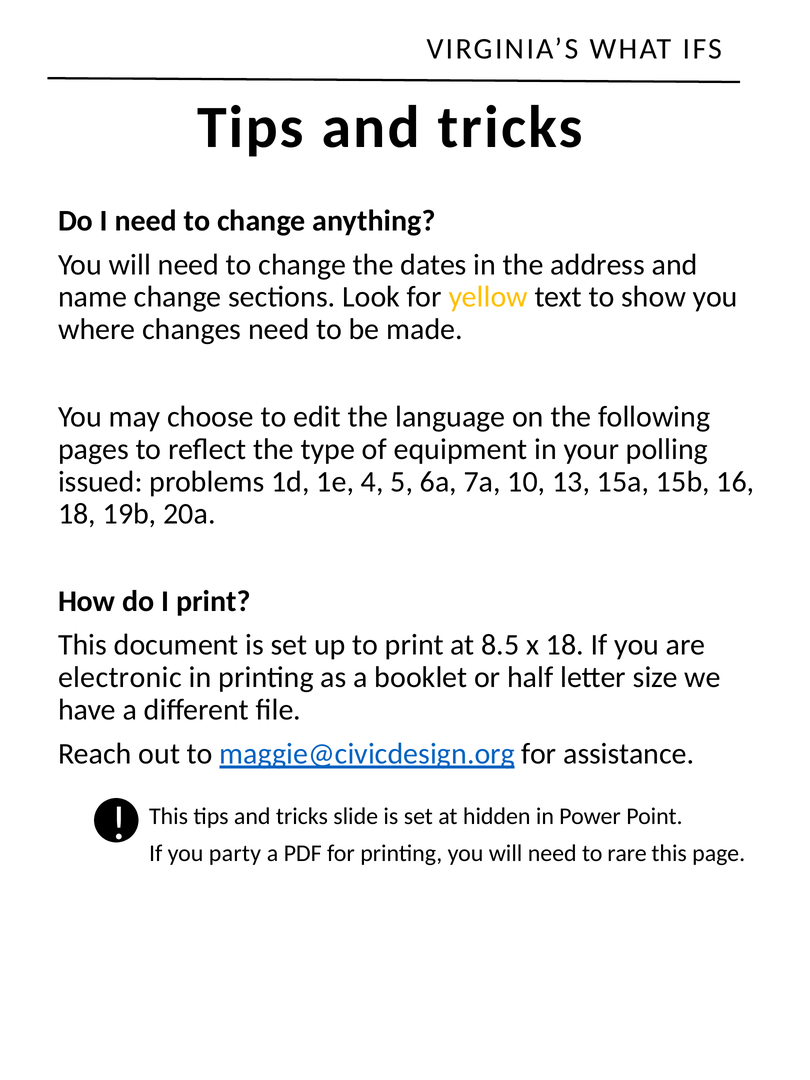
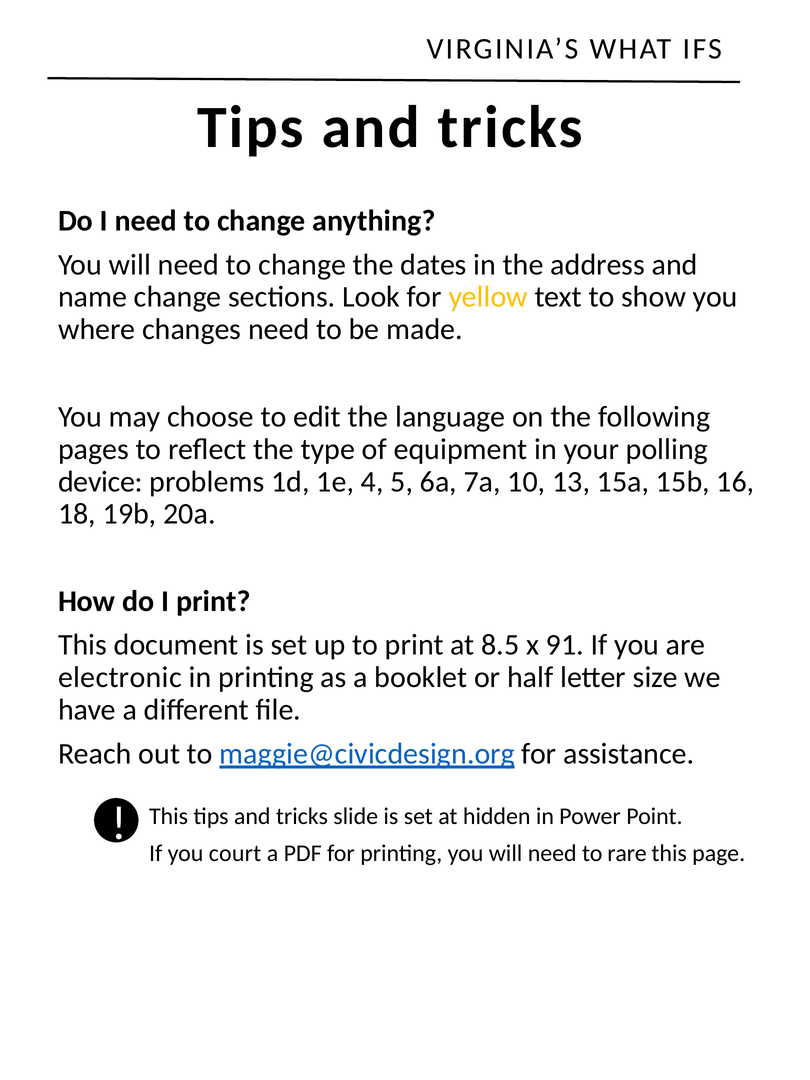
issued: issued -> device
x 18: 18 -> 91
party: party -> court
